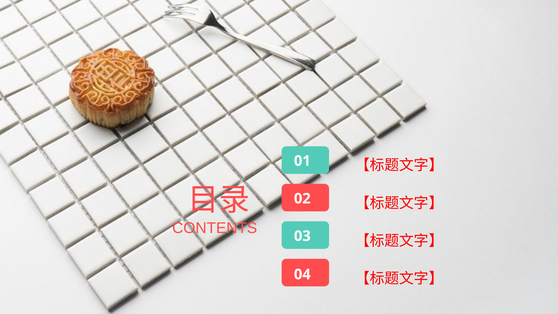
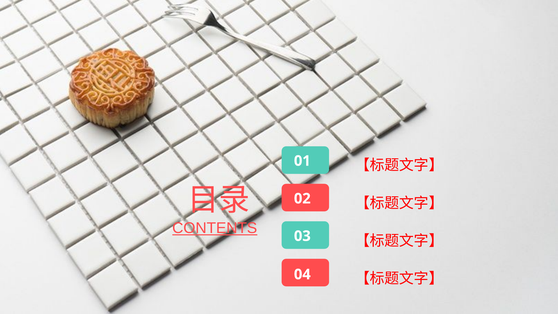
CONTENTS underline: none -> present
